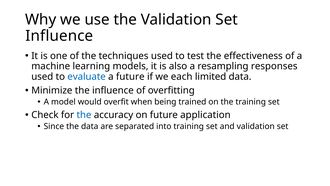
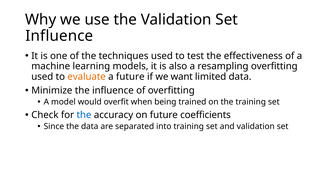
resampling responses: responses -> overfitting
evaluate colour: blue -> orange
each: each -> want
application: application -> coefficients
